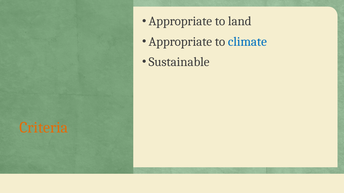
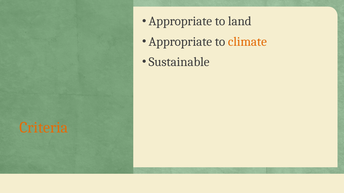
climate colour: blue -> orange
